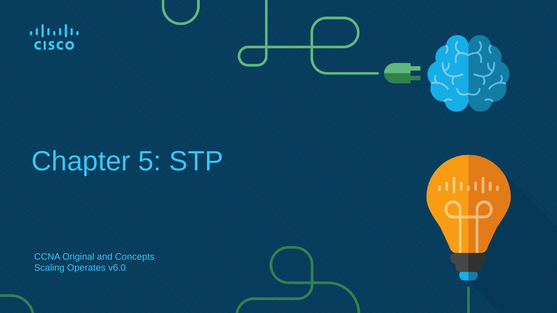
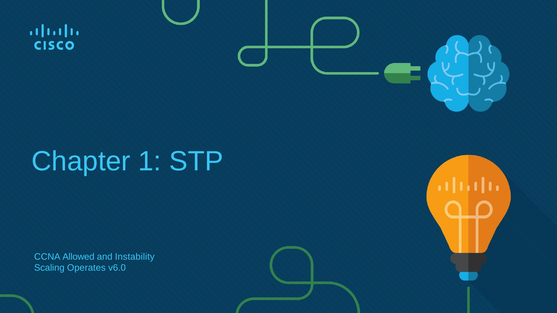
5: 5 -> 1
Original: Original -> Allowed
Concepts: Concepts -> Instability
